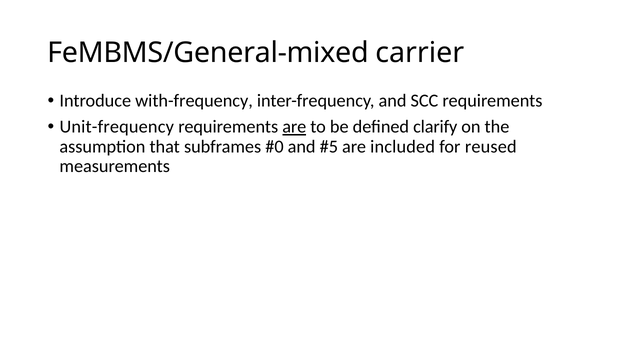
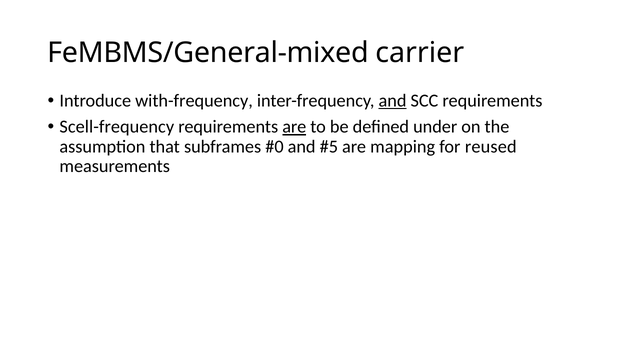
and at (393, 101) underline: none -> present
Unit-frequency: Unit-frequency -> Scell-frequency
clarify: clarify -> under
included: included -> mapping
